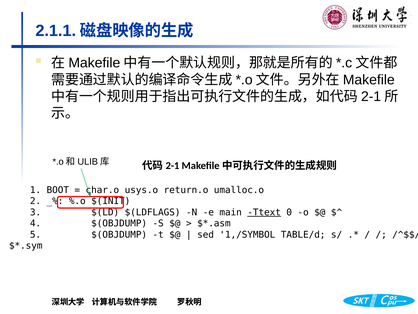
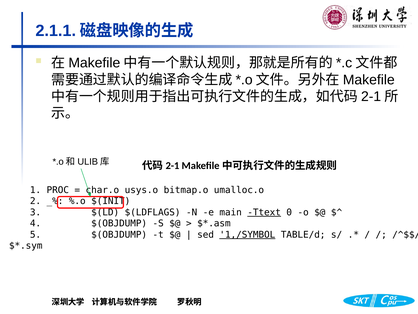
BOOT: BOOT -> PROC
return.o: return.o -> bitmap.o
1,/SYMBOL underline: none -> present
